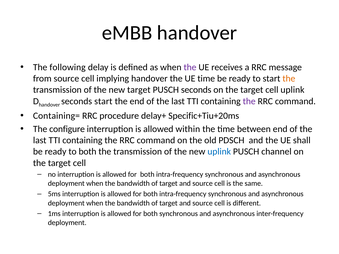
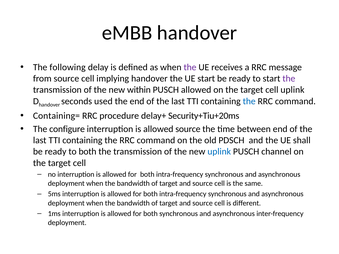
UE time: time -> start
the at (289, 79) colour: orange -> purple
new target: target -> within
PUSCH seconds: seconds -> allowed
seconds start: start -> used
the at (249, 101) colour: purple -> blue
Specific+Tiu+20ms: Specific+Tiu+20ms -> Security+Tiu+20ms
allowed within: within -> source
